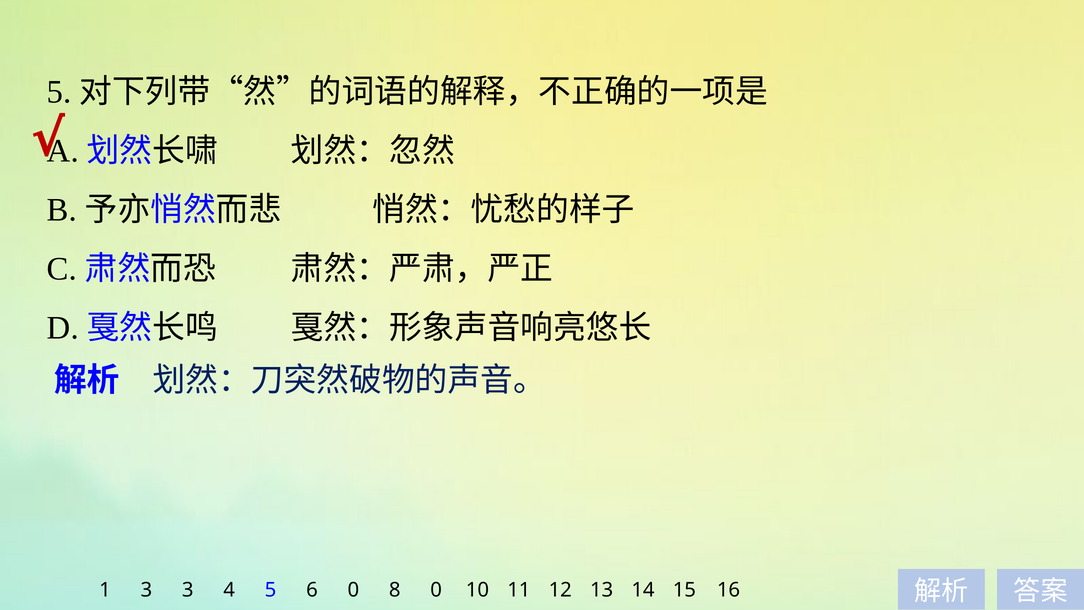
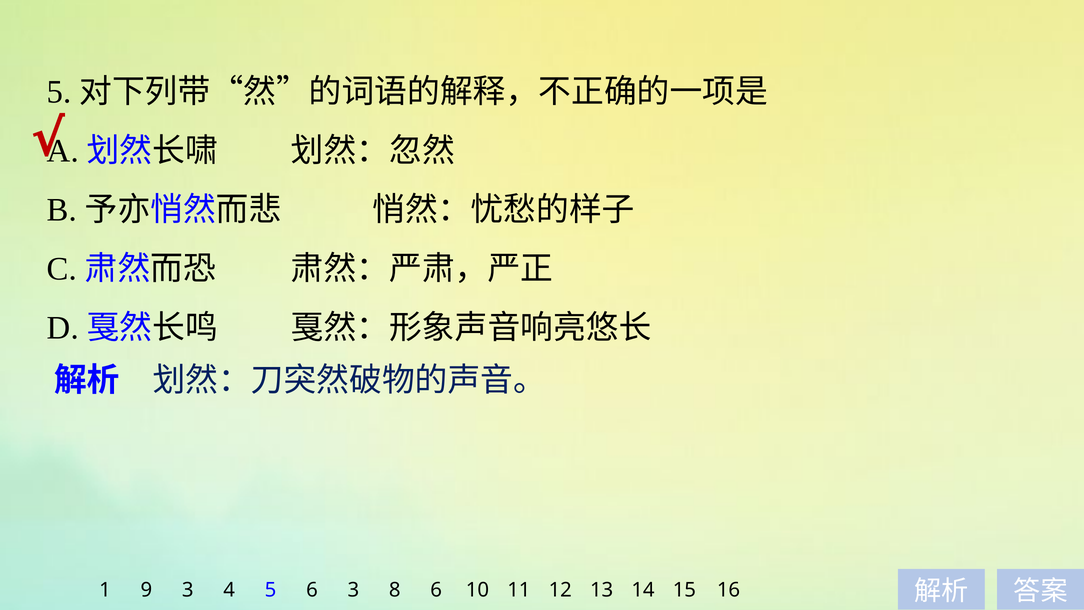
1 3: 3 -> 9
6 0: 0 -> 3
8 0: 0 -> 6
